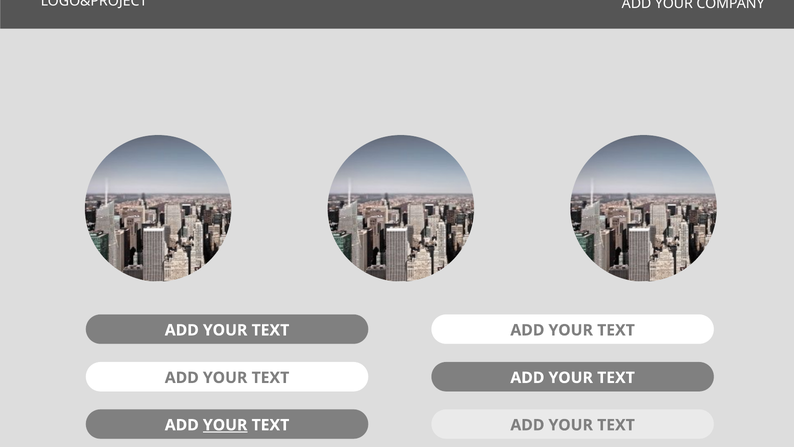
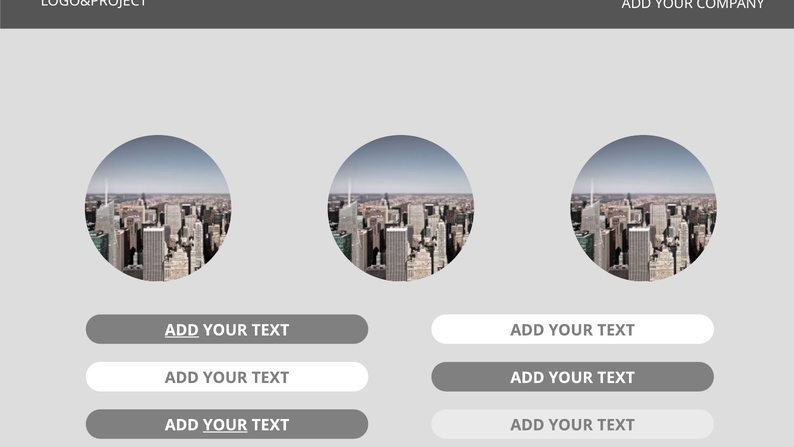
ADD at (182, 330) underline: none -> present
